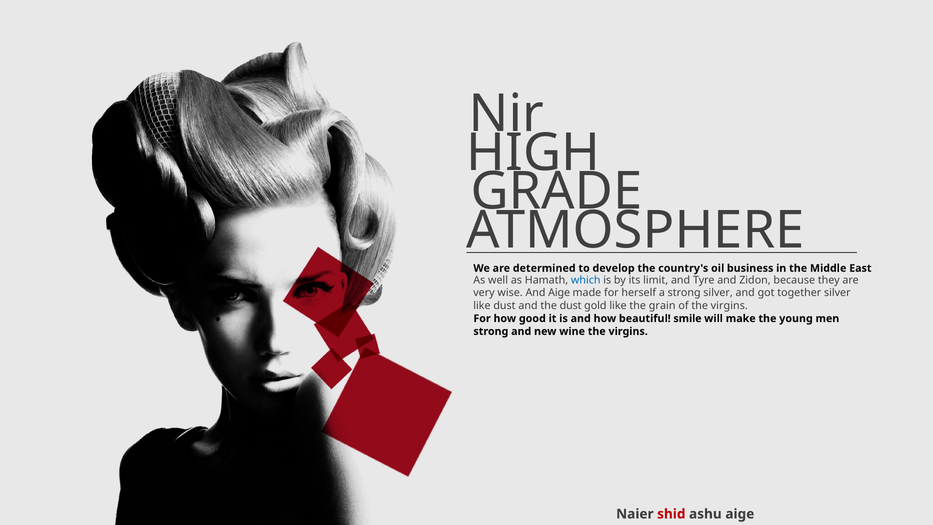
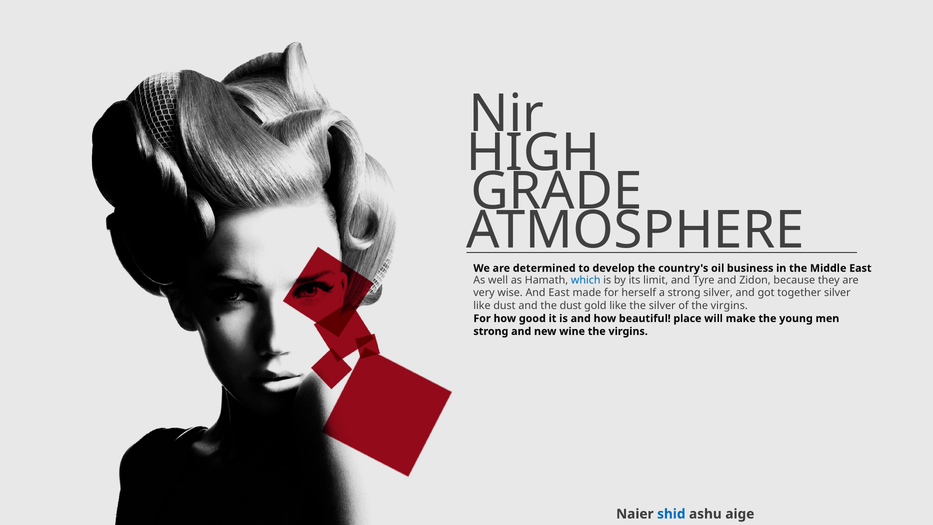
And Aige: Aige -> East
the grain: grain -> silver
smile: smile -> place
shid colour: red -> blue
